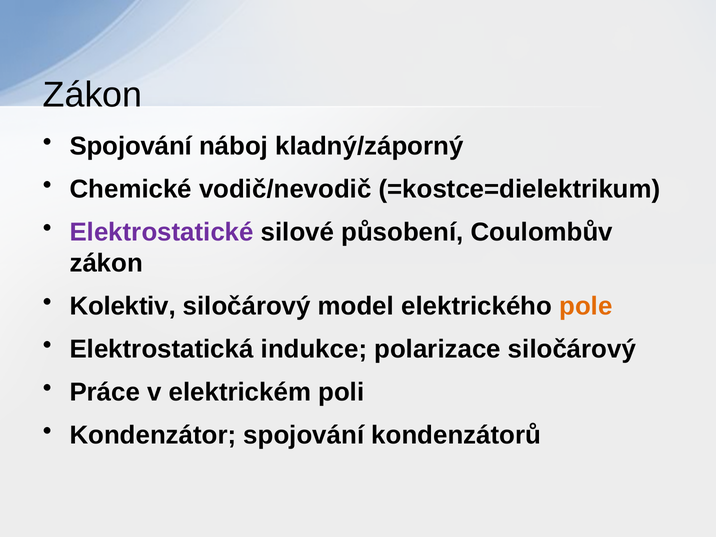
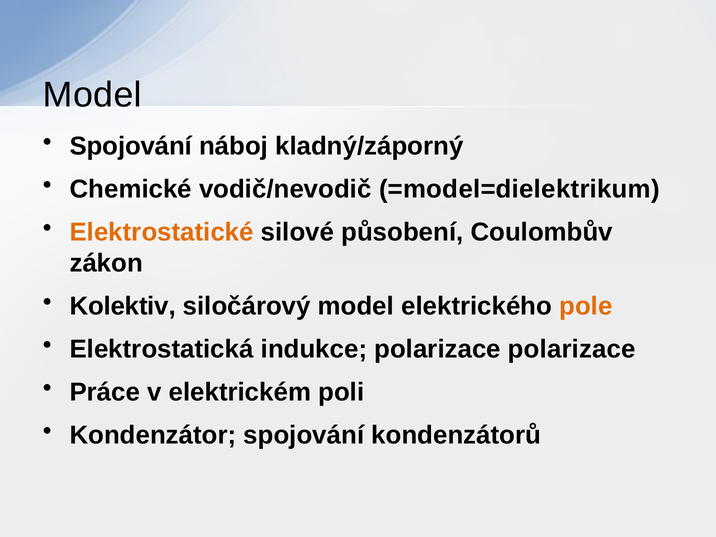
Zákon at (93, 95): Zákon -> Model
=kostce=dielektrikum: =kostce=dielektrikum -> =model=dielektrikum
Elektrostatické colour: purple -> orange
polarizace siločárový: siločárový -> polarizace
